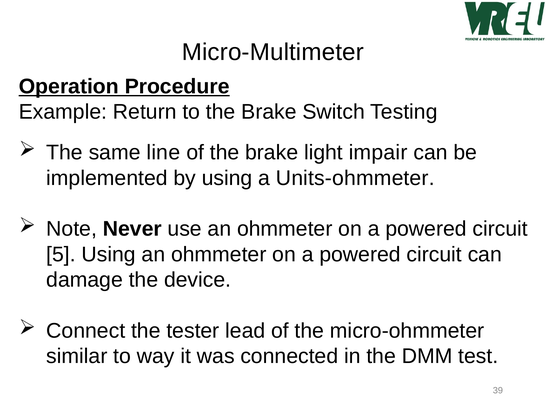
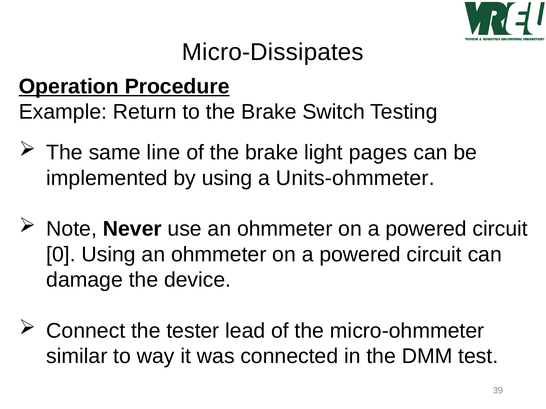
Micro-Multimeter: Micro-Multimeter -> Micro-Dissipates
impair: impair -> pages
5: 5 -> 0
